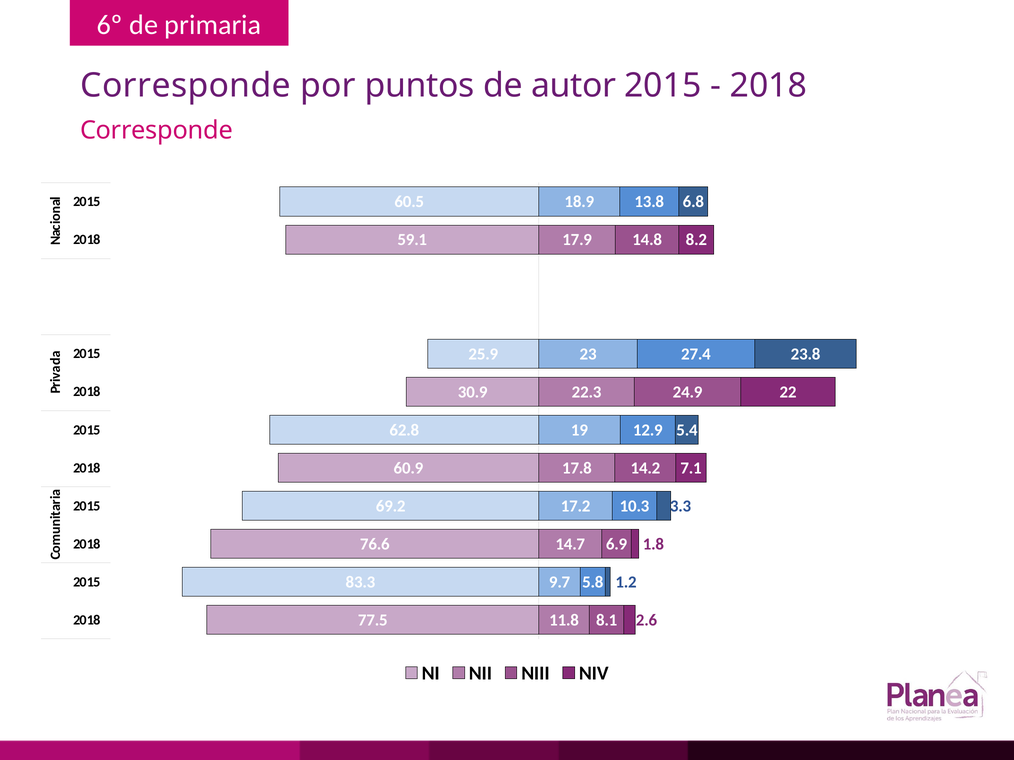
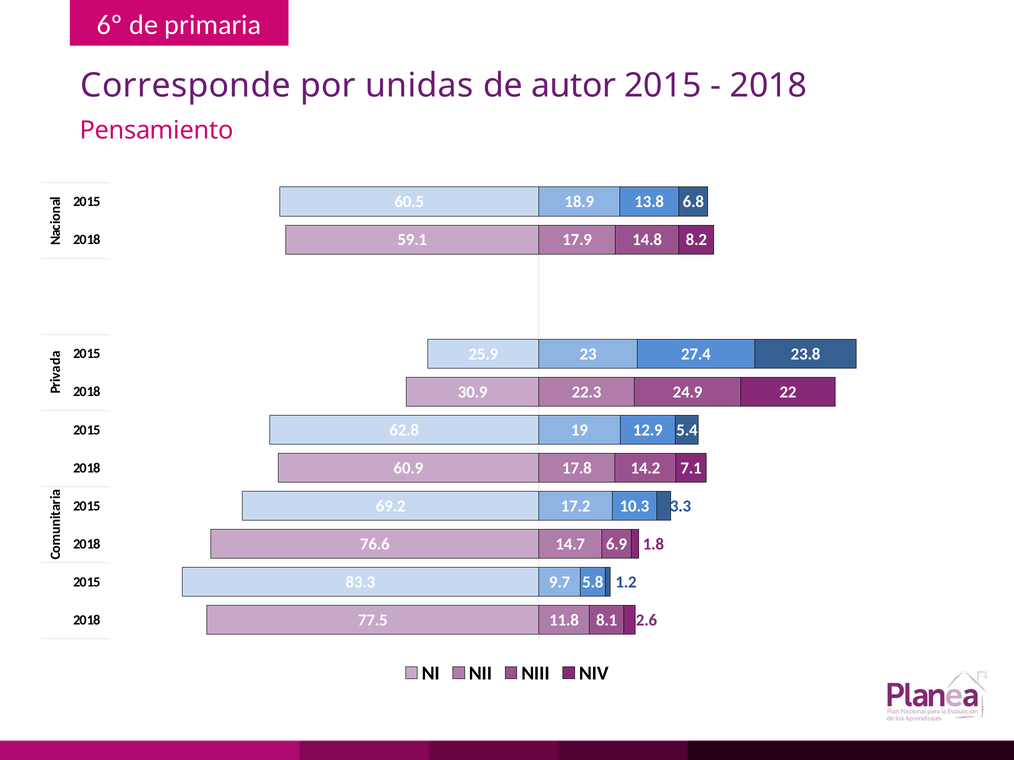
puntos: puntos -> unidas
Corresponde at (156, 131): Corresponde -> Pensamiento
